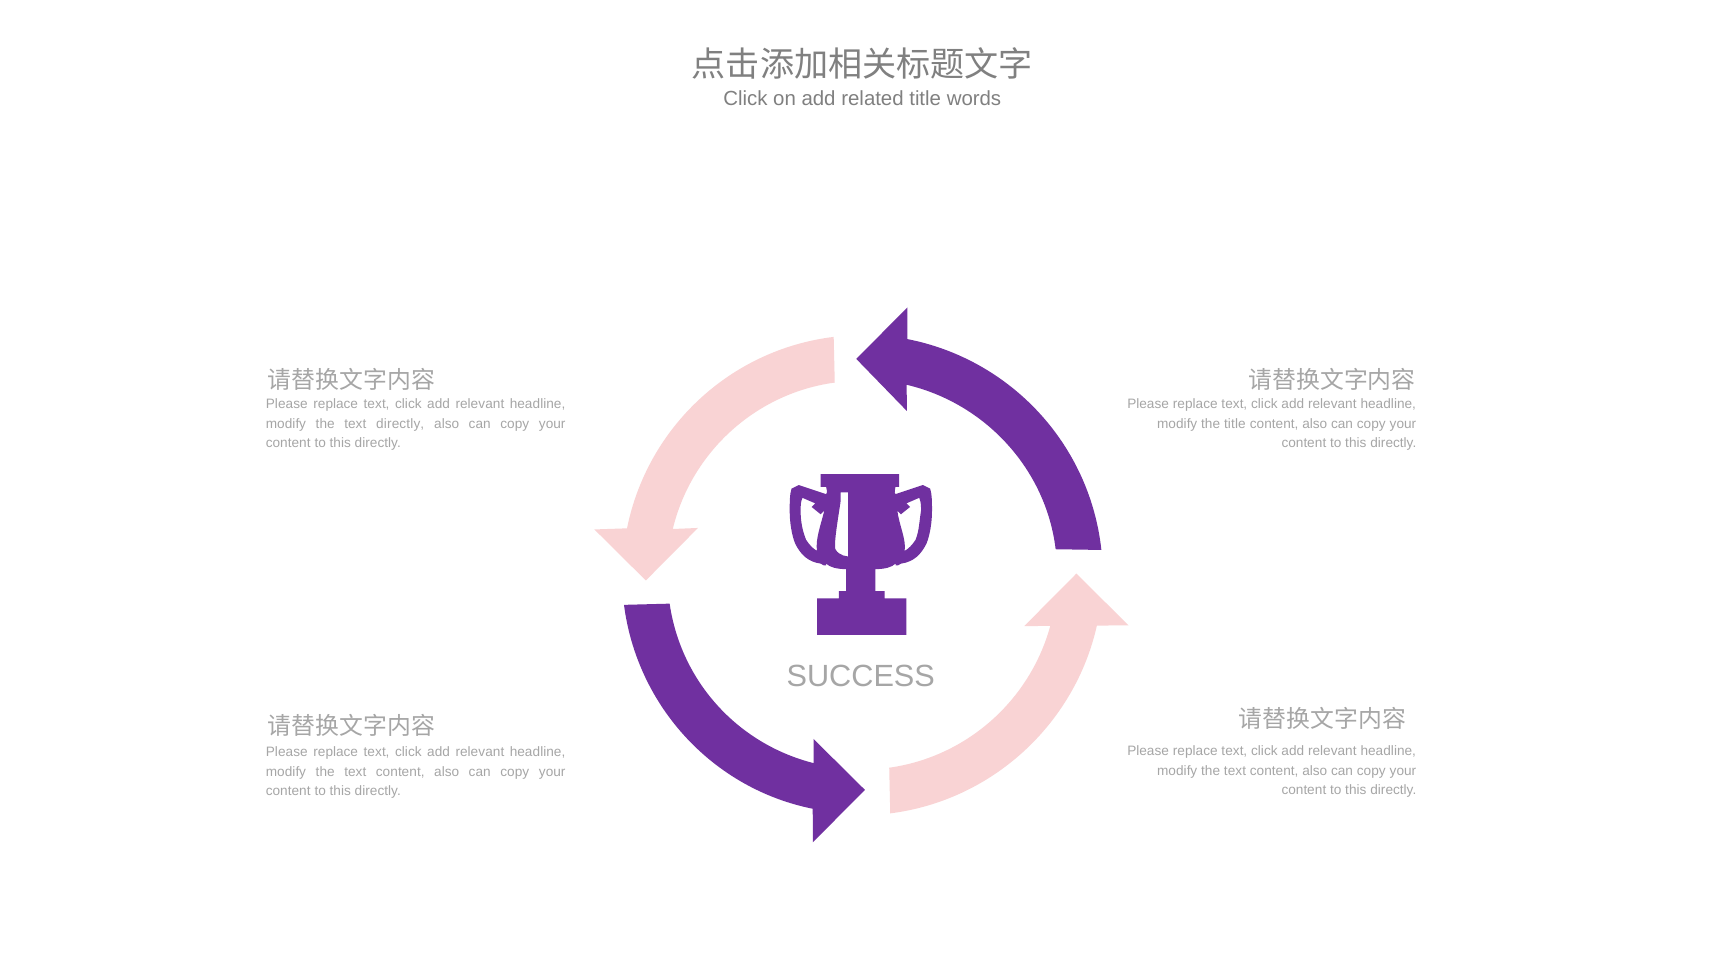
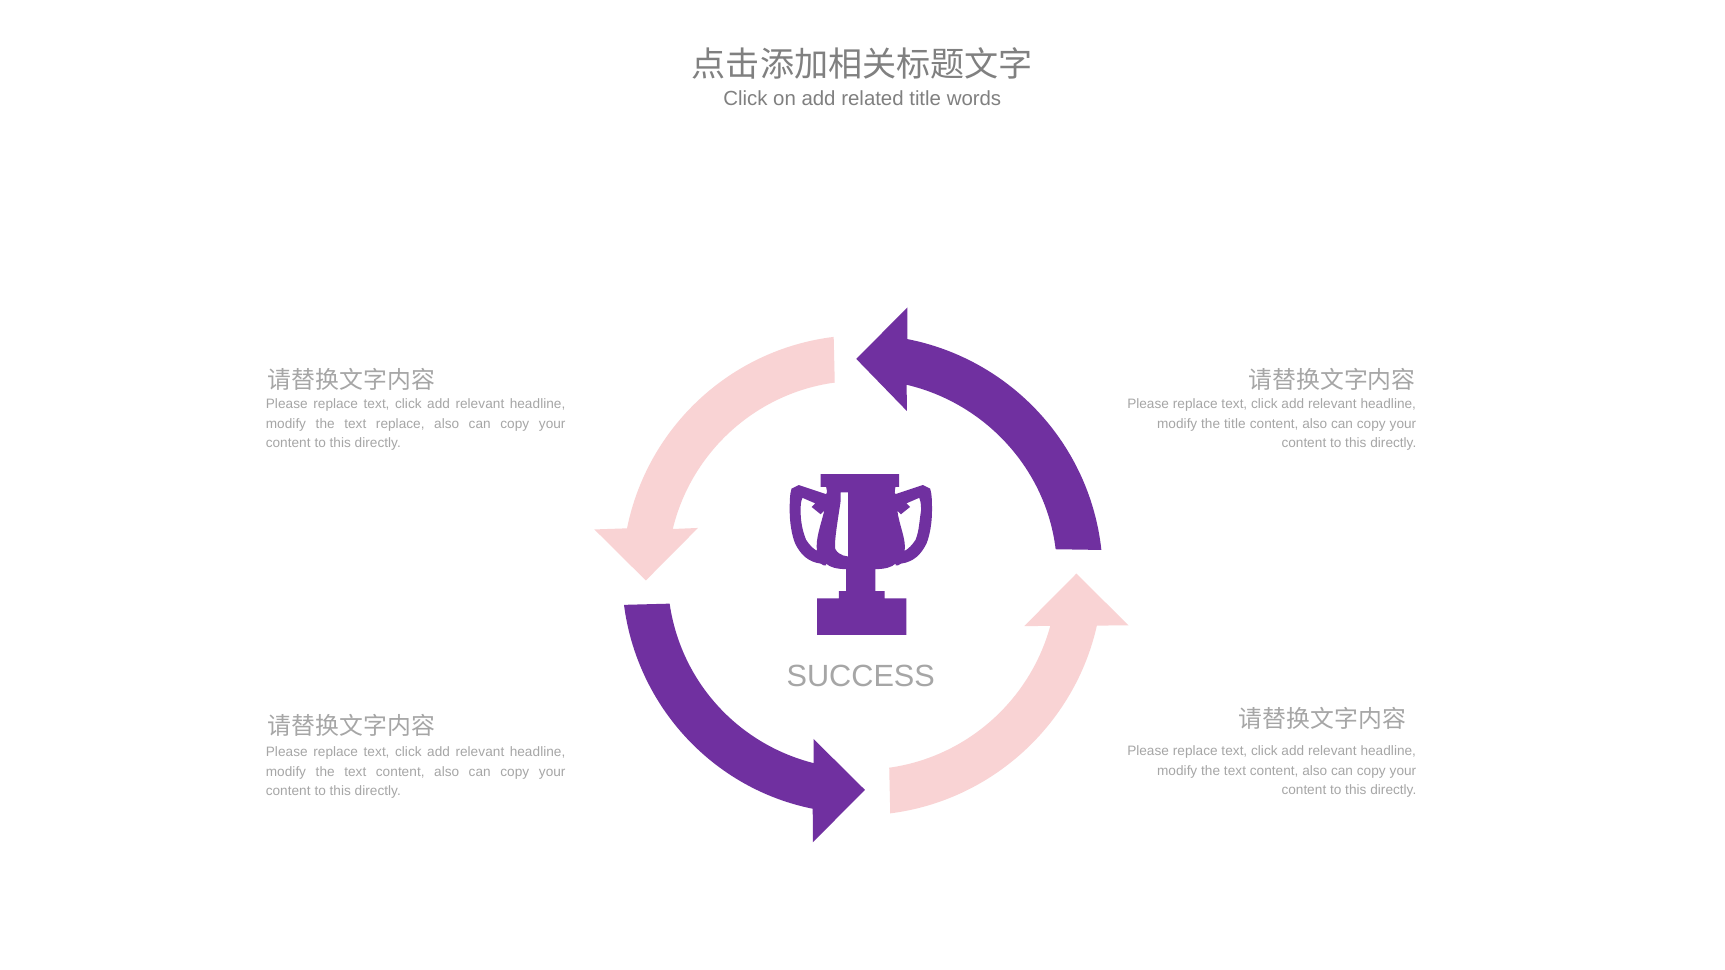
text directly: directly -> replace
